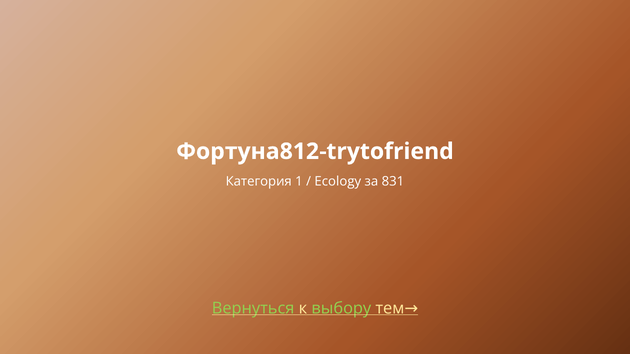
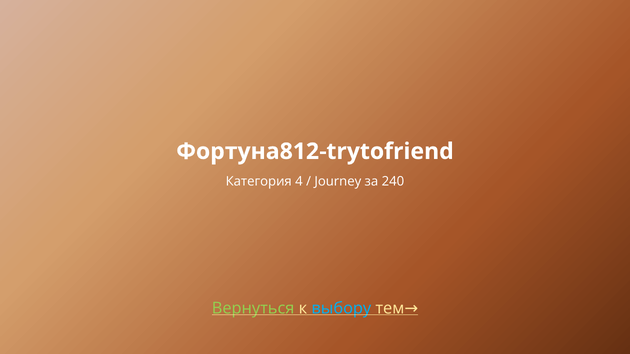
1: 1 -> 4
Ecology: Ecology -> Journey
831: 831 -> 240
выбору colour: light green -> light blue
